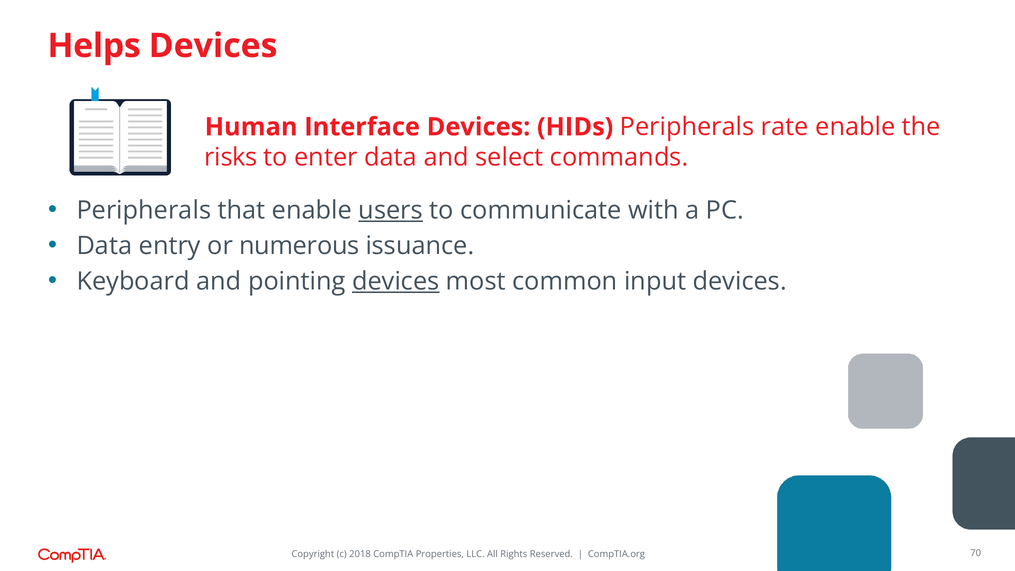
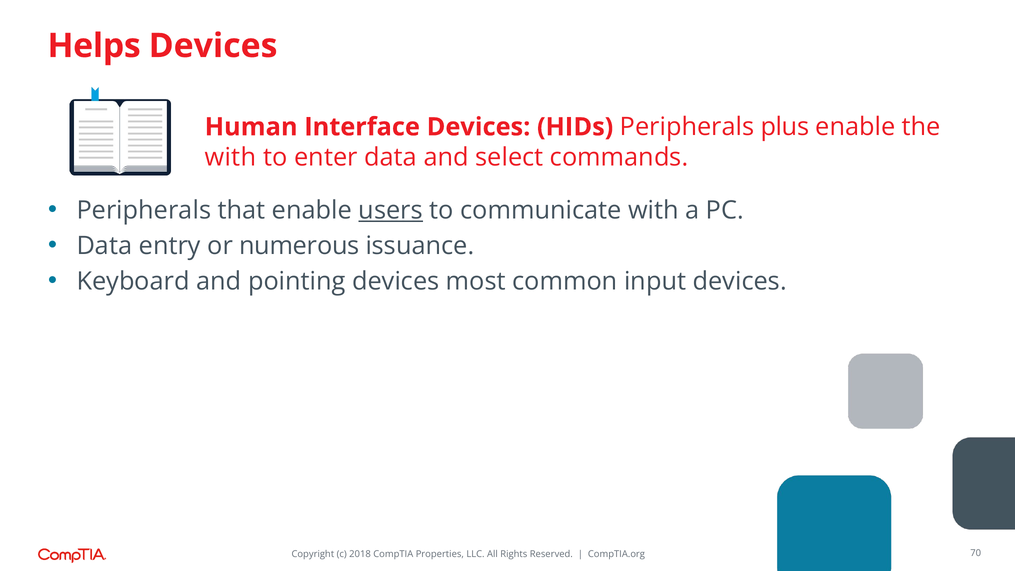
rate: rate -> plus
risks at (231, 157): risks -> with
devices at (396, 281) underline: present -> none
